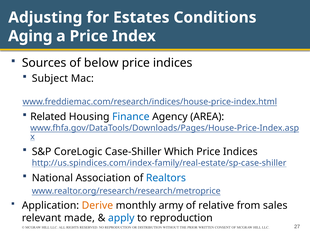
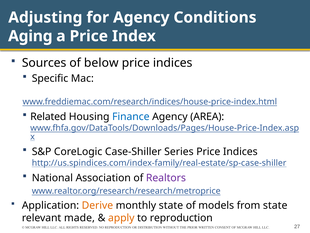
for Estates: Estates -> Agency
Subject: Subject -> Specific
Which: Which -> Series
Realtors colour: blue -> purple
monthly army: army -> state
relative: relative -> models
from sales: sales -> state
apply colour: blue -> orange
